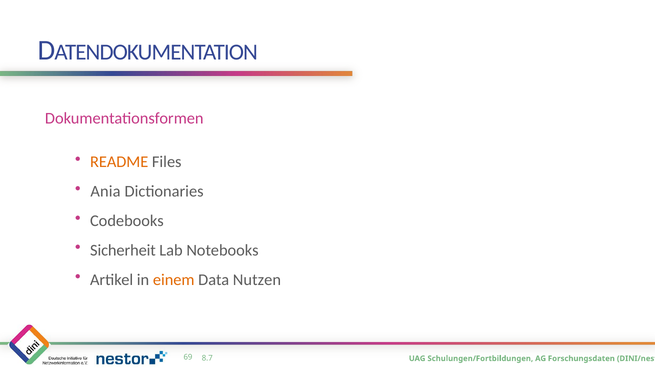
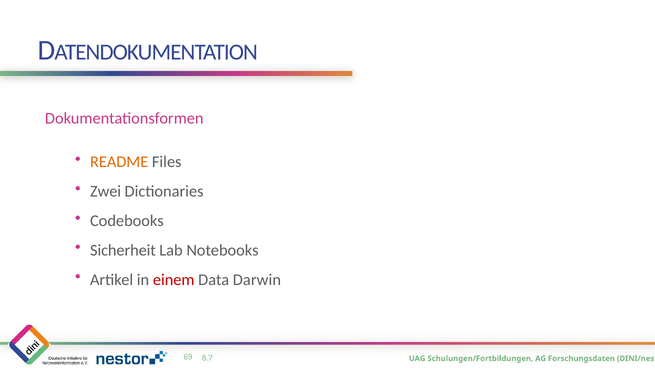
Ania: Ania -> Zwei
einem colour: orange -> red
Nutzen: Nutzen -> Darwin
